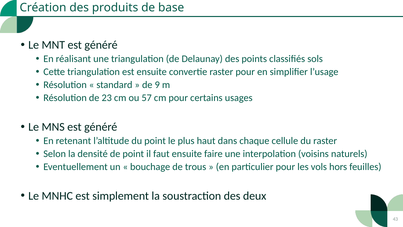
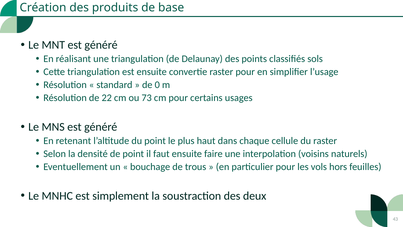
9: 9 -> 0
23: 23 -> 22
57: 57 -> 73
